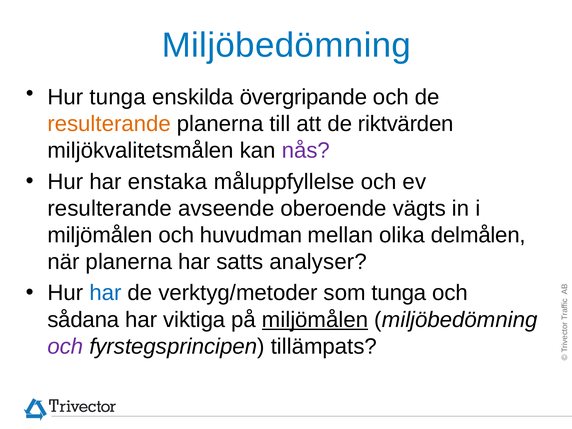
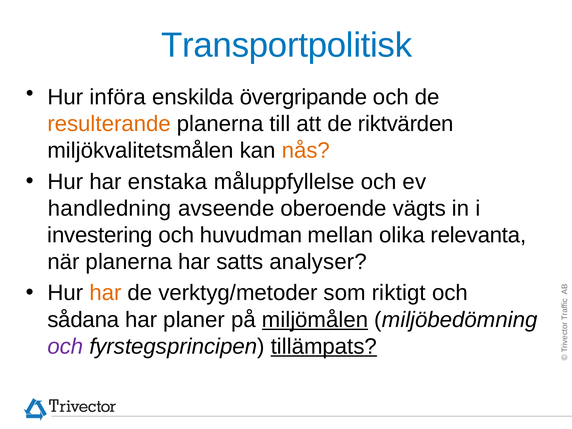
Miljöbedömning at (286, 45): Miljöbedömning -> Transportpolitisk
Hur tunga: tunga -> införa
nås colour: purple -> orange
resulterande at (110, 208): resulterande -> handledning
miljömålen at (100, 235): miljömålen -> investering
delmålen: delmålen -> relevanta
har at (105, 293) colour: blue -> orange
som tunga: tunga -> riktigt
viktiga: viktiga -> planer
tillämpats underline: none -> present
